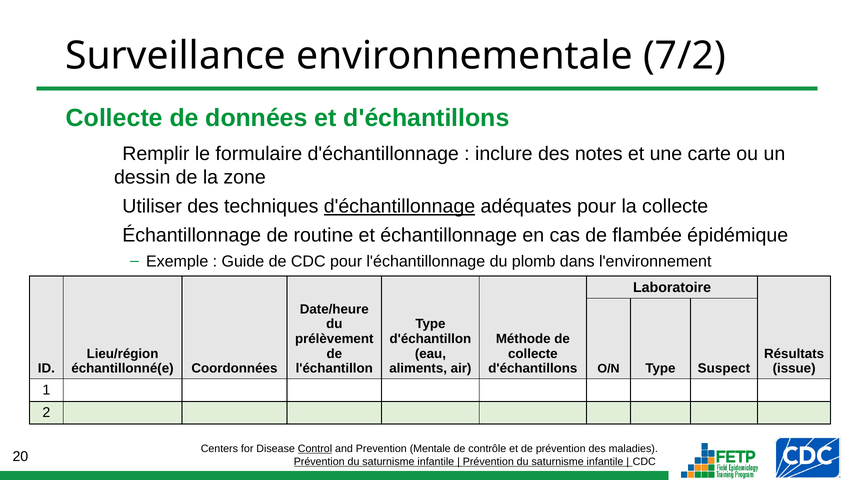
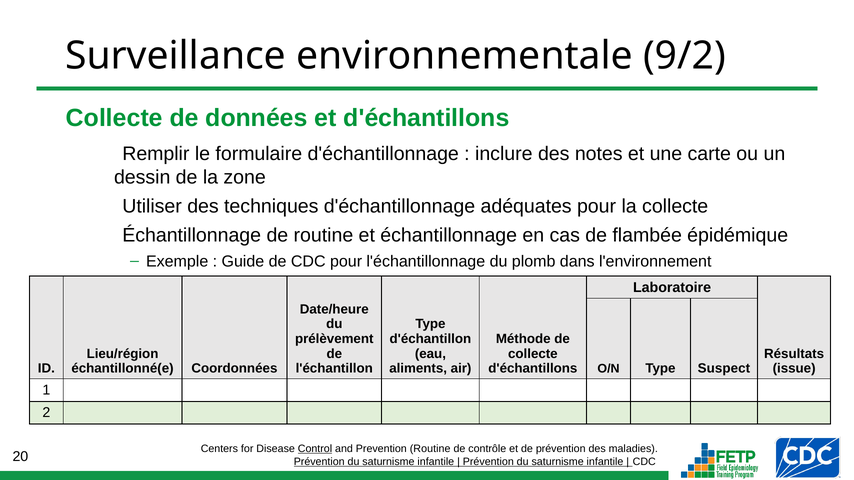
7/2: 7/2 -> 9/2
d'échantillonnage at (399, 206) underline: present -> none
Prevention Mentale: Mentale -> Routine
